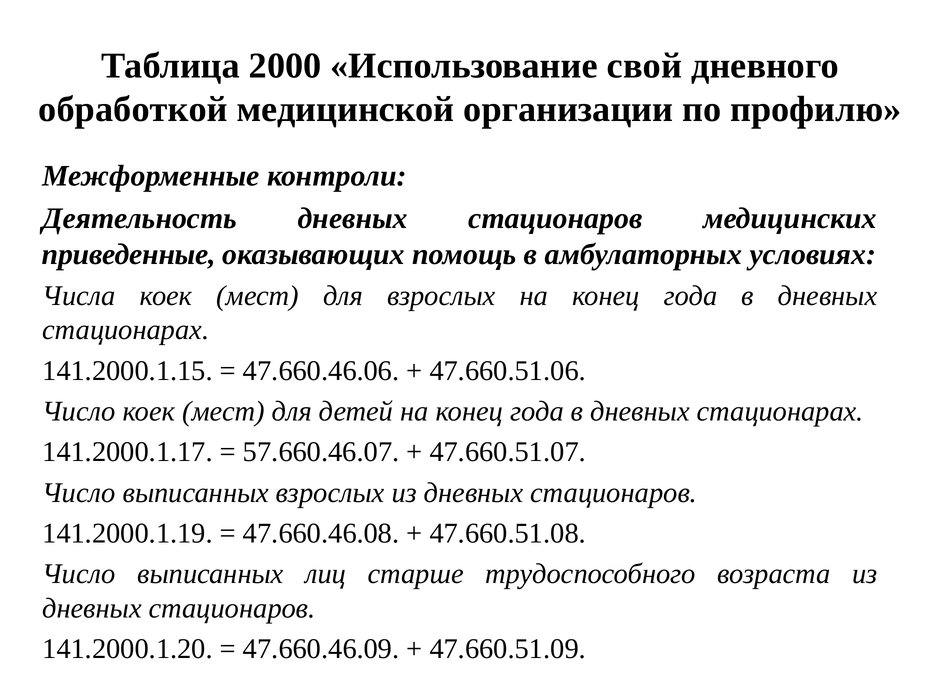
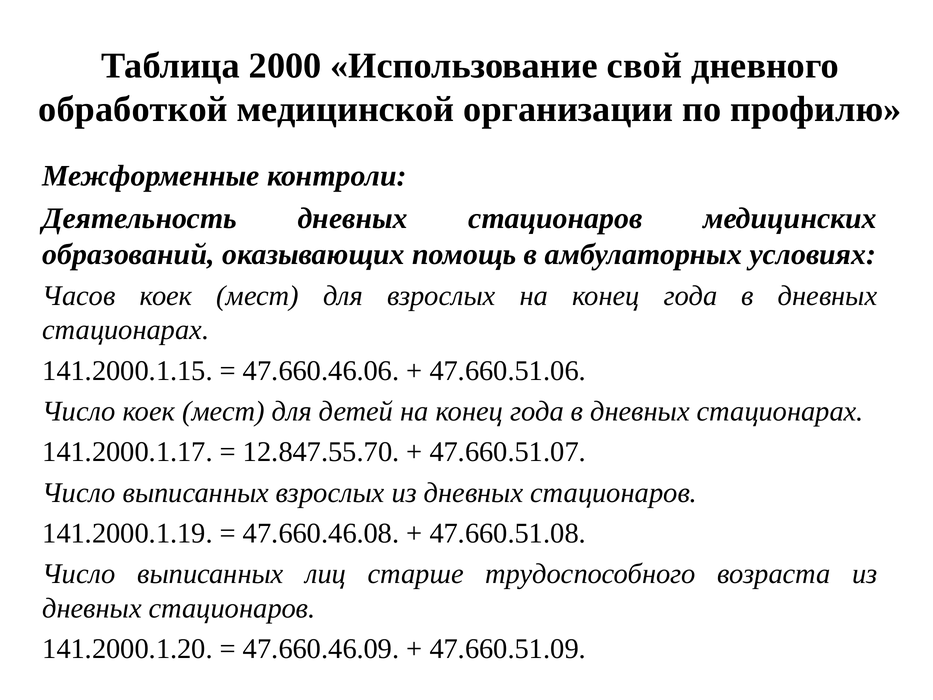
приведенные: приведенные -> образований
Числа: Числа -> Часов
57.660.46.07: 57.660.46.07 -> 12.847.55.70
